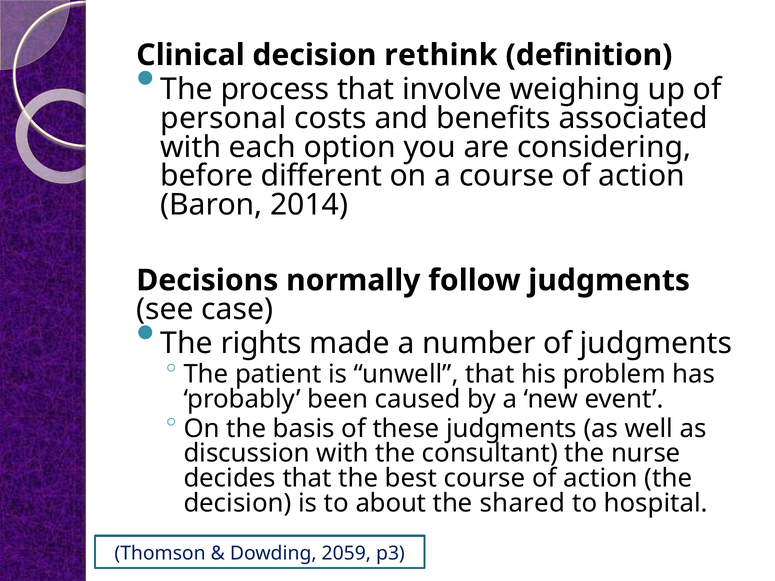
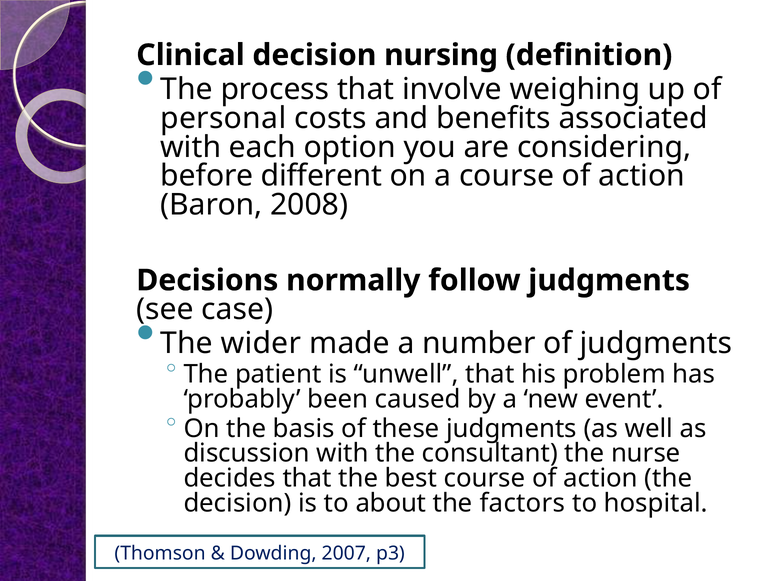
rethink: rethink -> nursing
2014: 2014 -> 2008
rights: rights -> wider
shared: shared -> factors
2059: 2059 -> 2007
